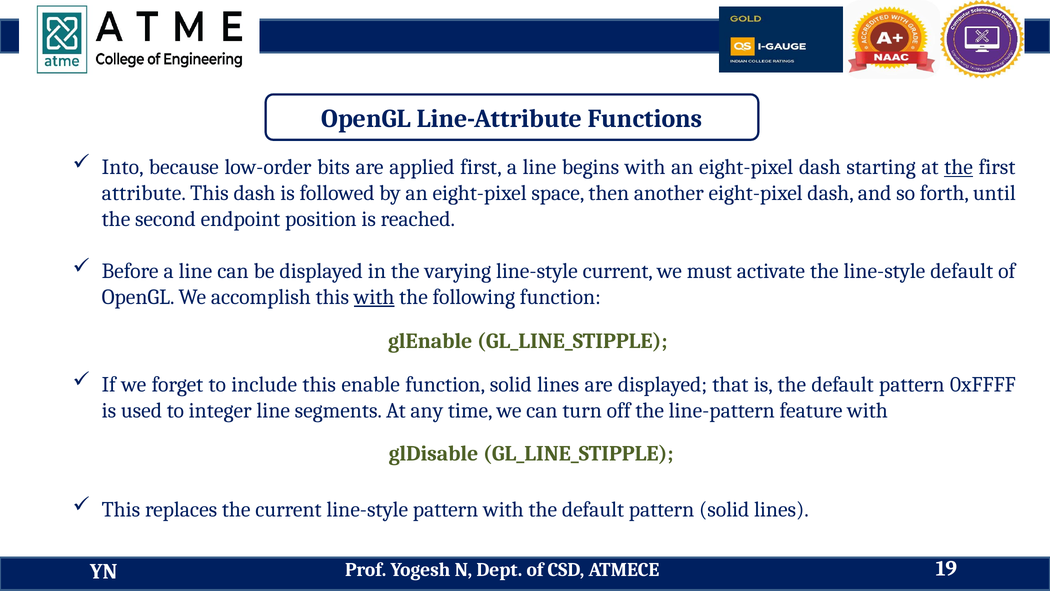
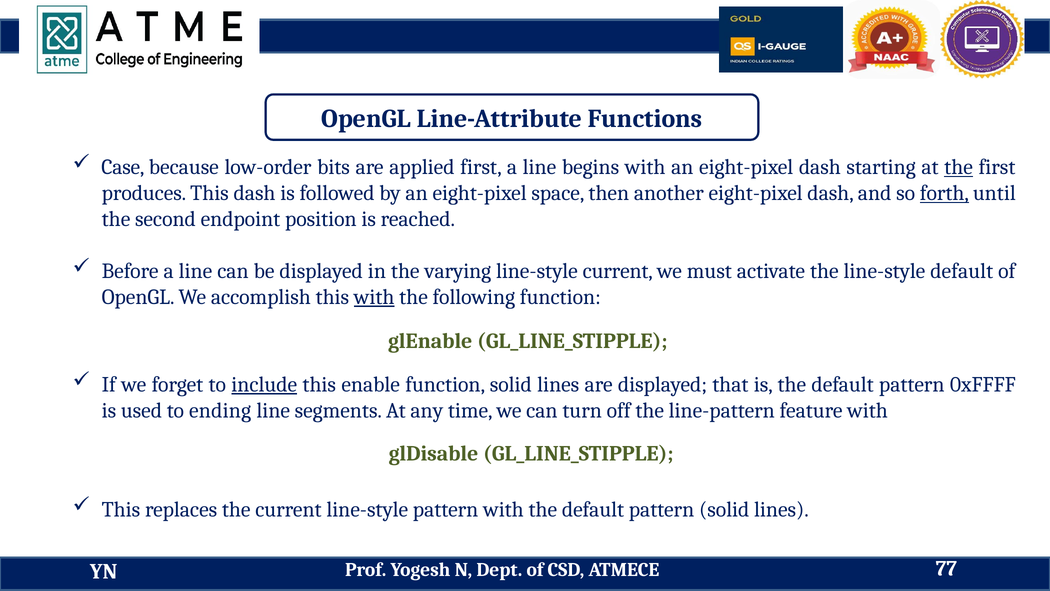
Into: Into -> Case
attribute: attribute -> produces
forth underline: none -> present
include underline: none -> present
integer: integer -> ending
19: 19 -> 77
